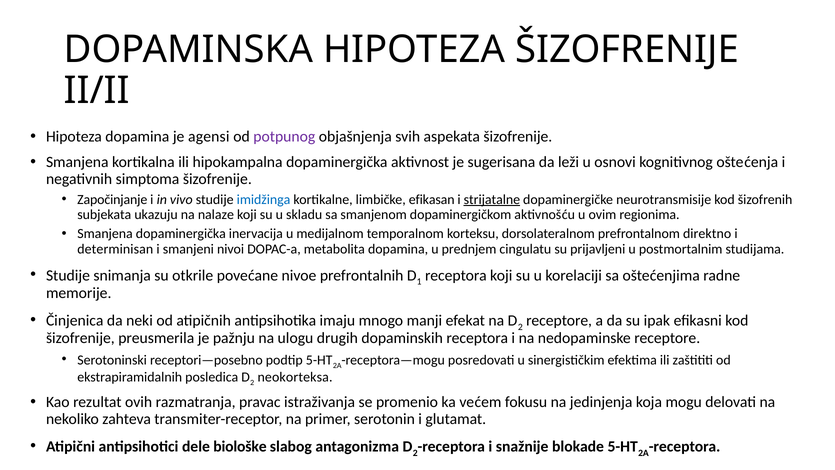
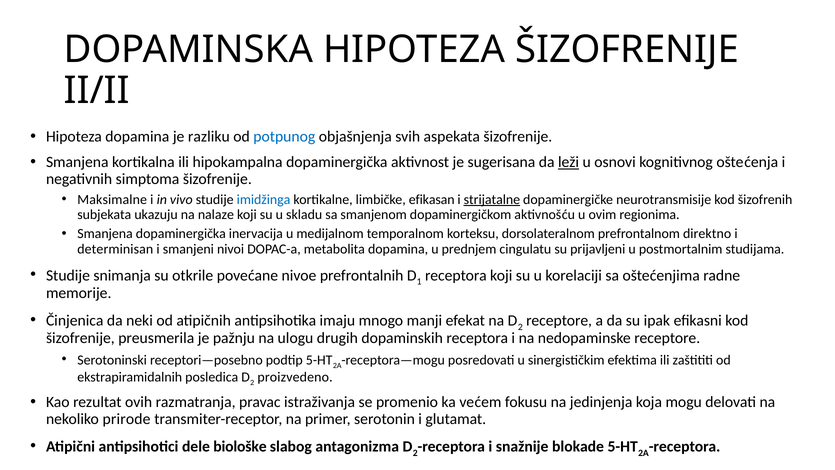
agensi: agensi -> razliku
potpunog colour: purple -> blue
leži underline: none -> present
Započinjanje: Započinjanje -> Maksimalne
neokorteksa: neokorteksa -> proizvedeno
zahteva: zahteva -> prirode
